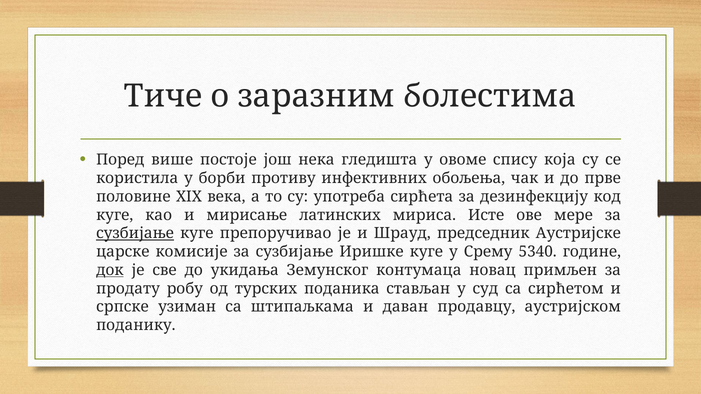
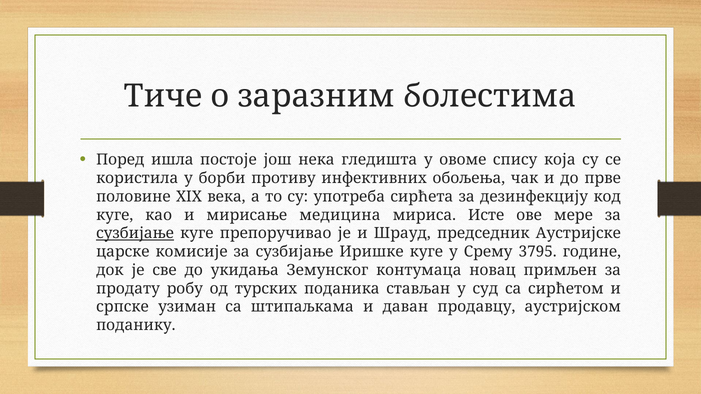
више: више -> ишла
латинских: латинских -> медицина
5340: 5340 -> 3795
док underline: present -> none
